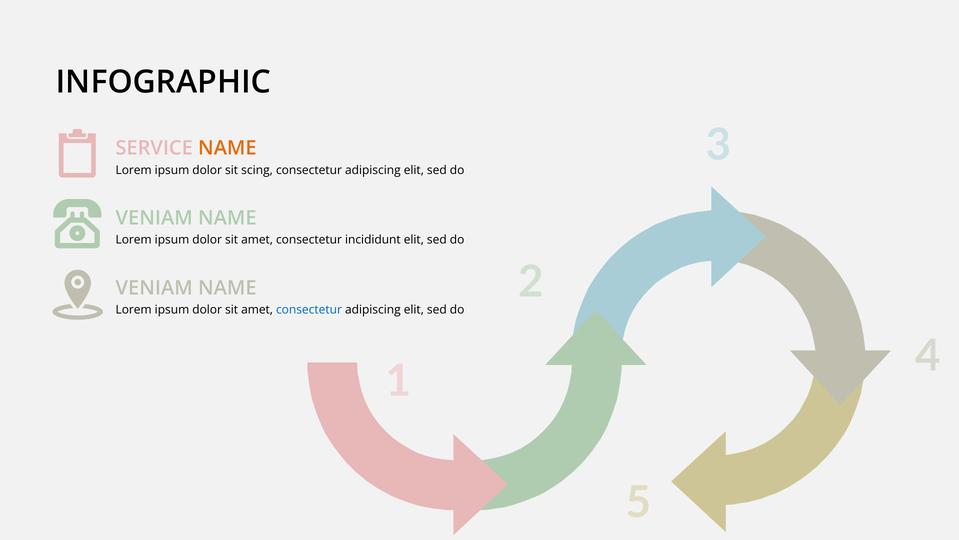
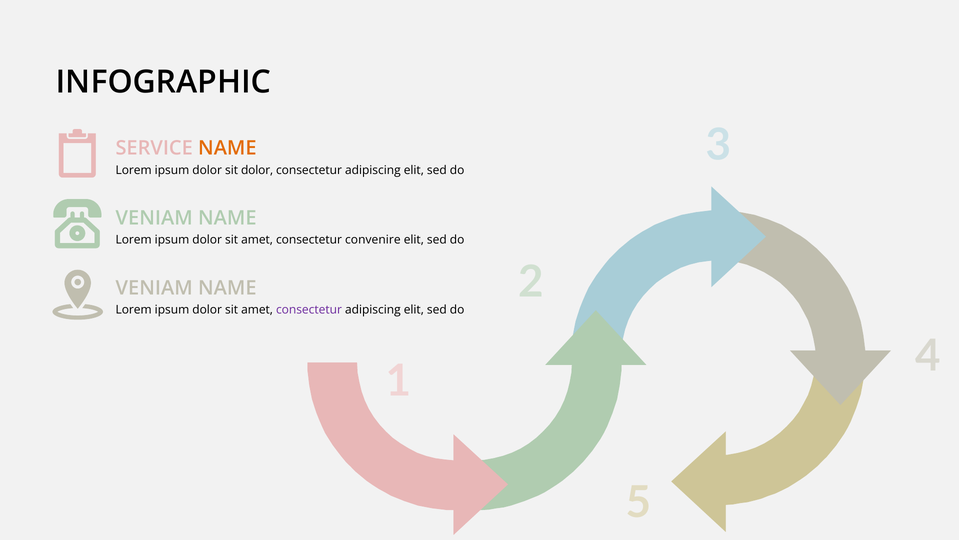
sit scing: scing -> dolor
incididunt: incididunt -> convenire
consectetur at (309, 310) colour: blue -> purple
